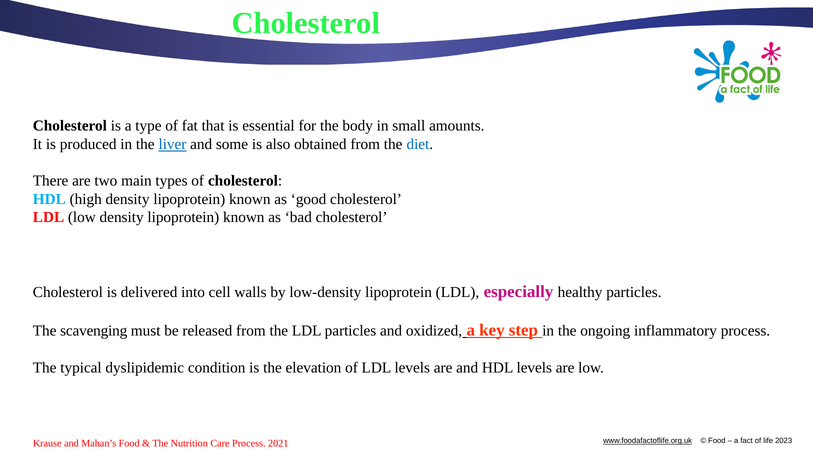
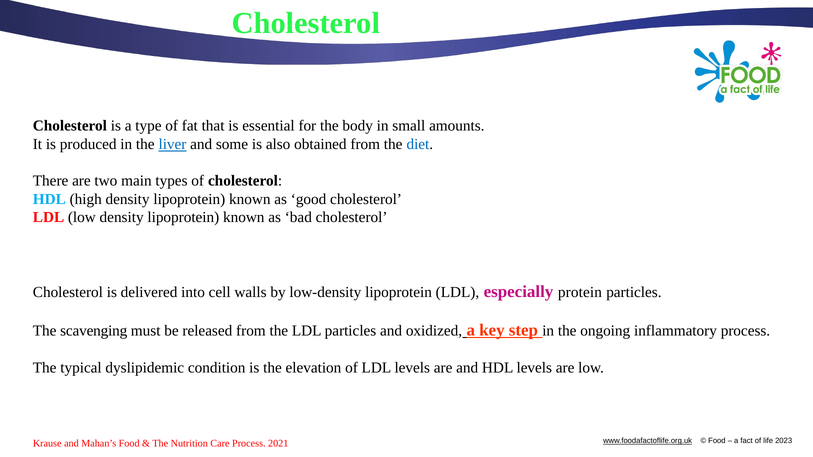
healthy: healthy -> protein
